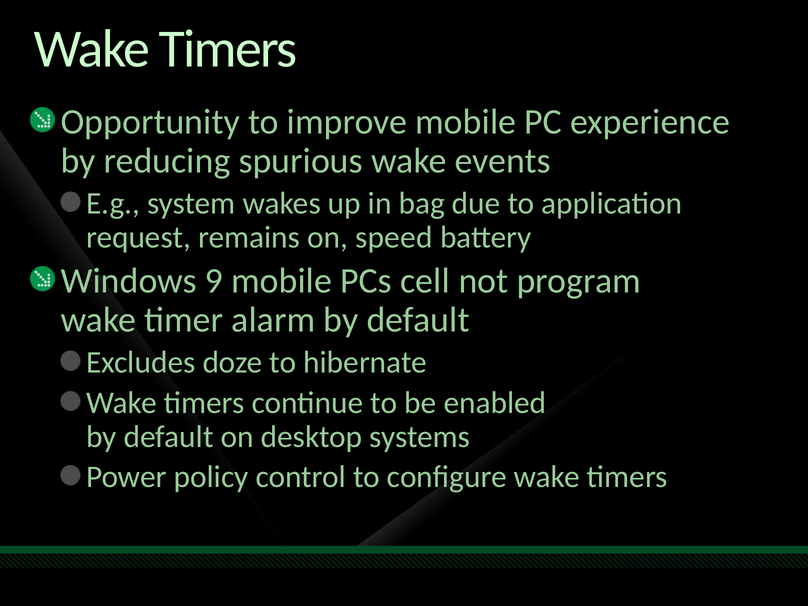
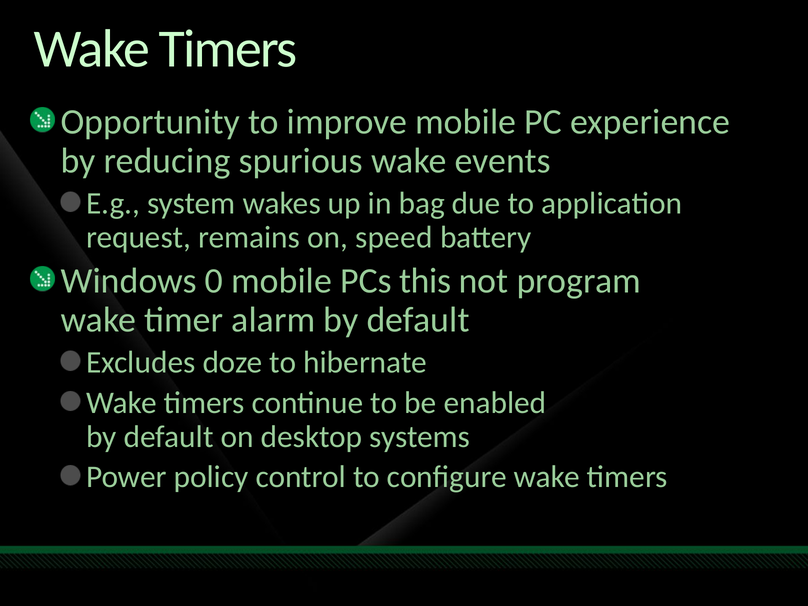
9: 9 -> 0
cell: cell -> this
